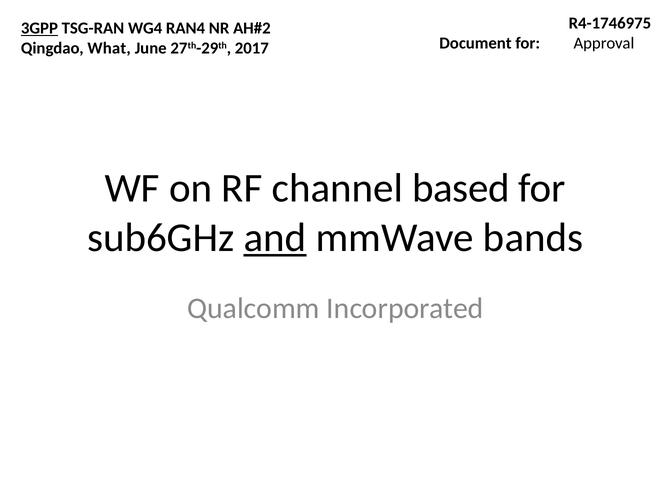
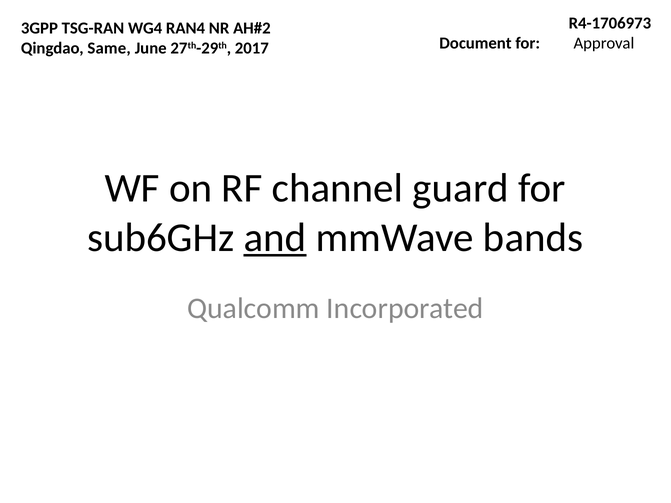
R4-1746975: R4-1746975 -> R4-1706973
3GPP underline: present -> none
What: What -> Same
based: based -> guard
